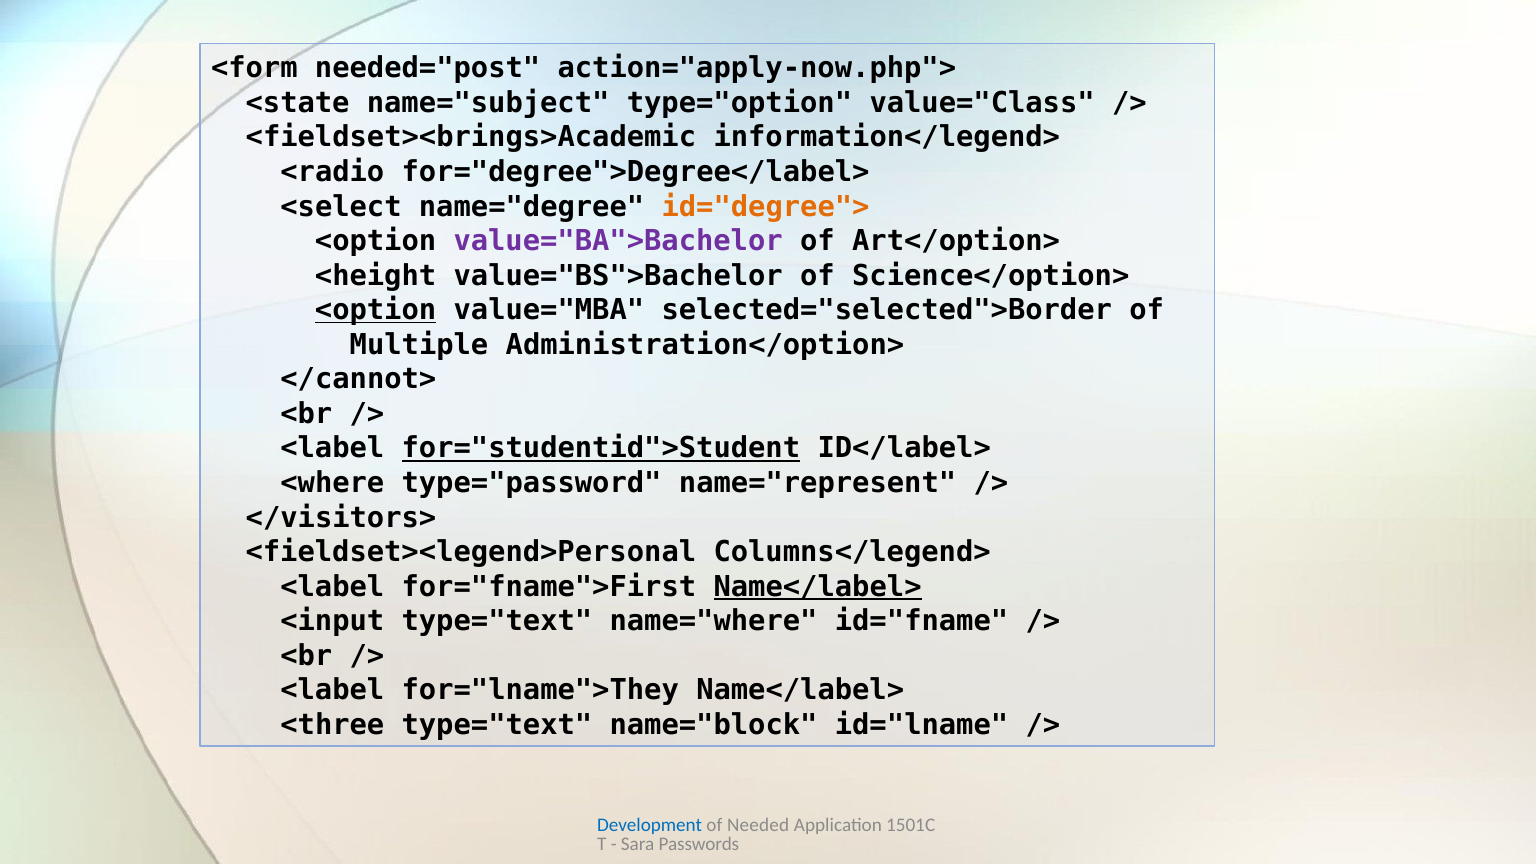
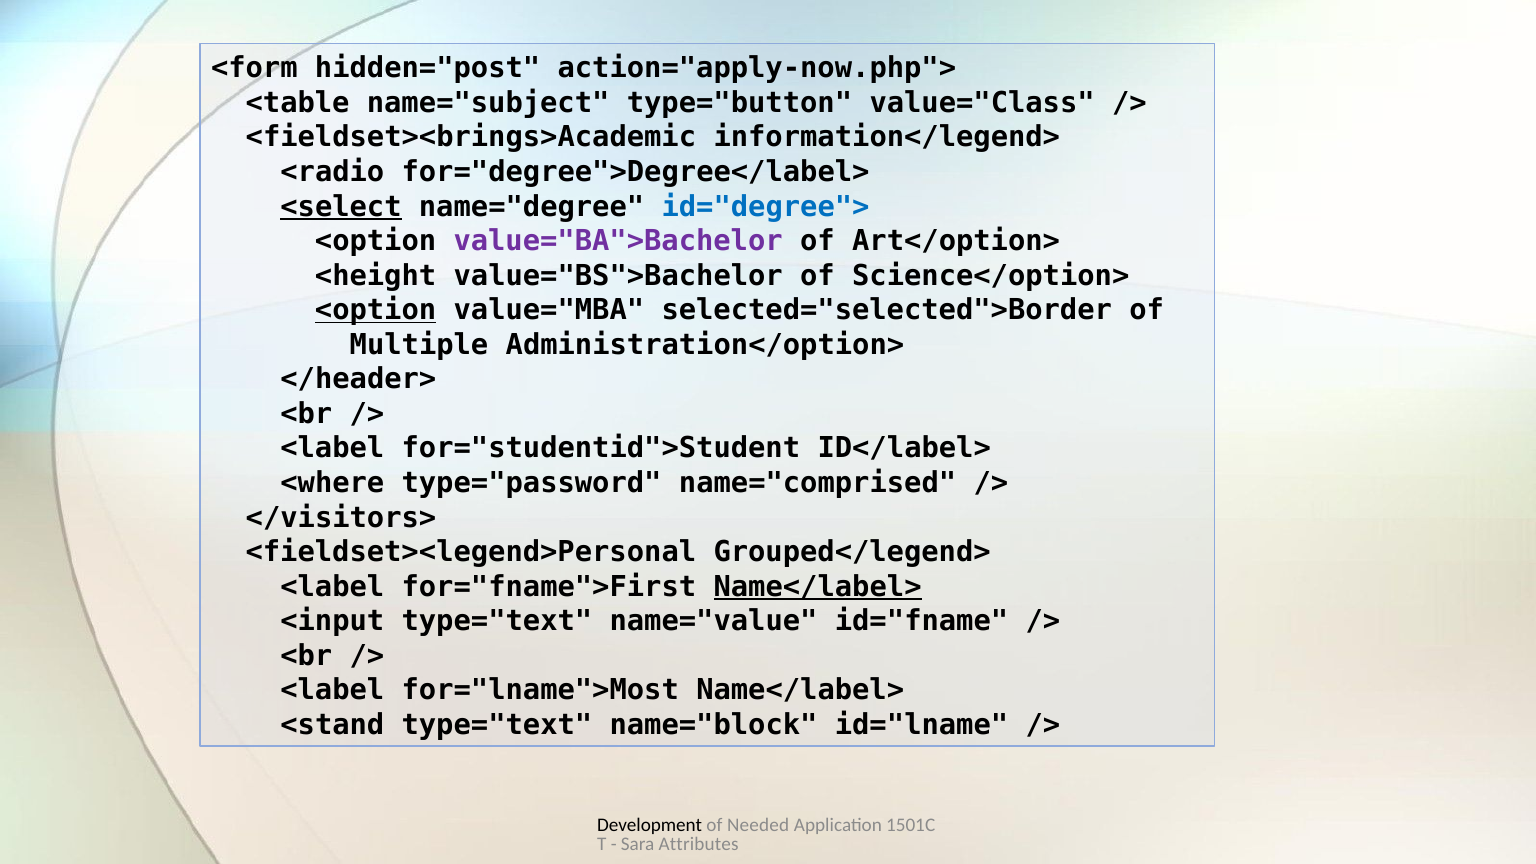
needed="post: needed="post -> hidden="post
<state: <state -> <table
type="option: type="option -> type="button
<select underline: none -> present
id="degree"> colour: orange -> blue
</cannot>: </cannot> -> </header>
for="studentid">Student underline: present -> none
name="represent: name="represent -> name="comprised
Columns</legend>: Columns</legend> -> Grouped</legend>
name="where: name="where -> name="value
for="lname">They: for="lname">They -> for="lname">Most
<three: <three -> <stand
Development colour: blue -> black
Passwords: Passwords -> Attributes
